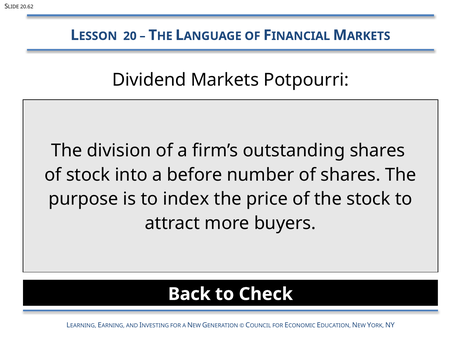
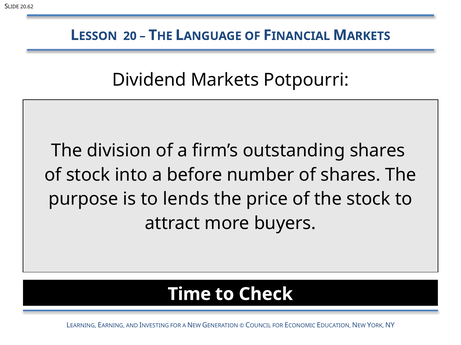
index: index -> lends
Back: Back -> Time
